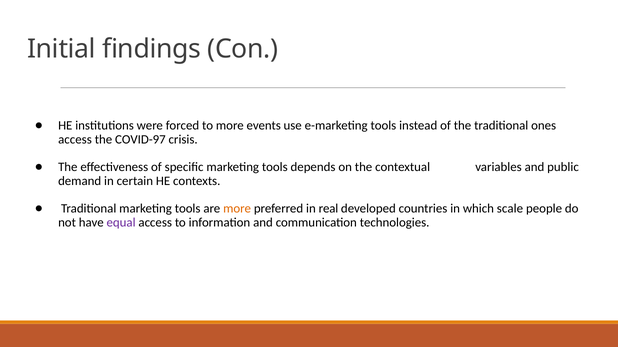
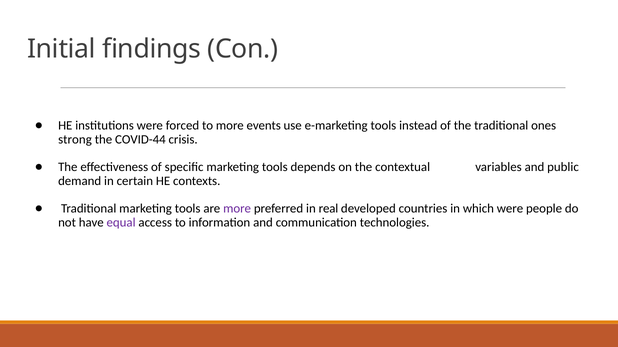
access at (75, 140): access -> strong
COVID-97: COVID-97 -> COVID-44
more at (237, 209) colour: orange -> purple
which scale: scale -> were
